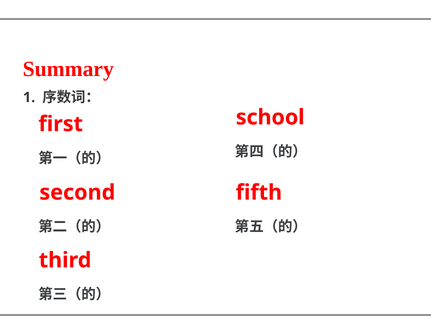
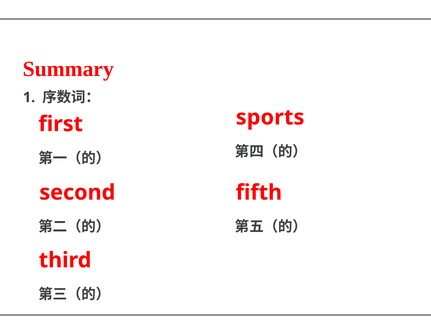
school: school -> sports
